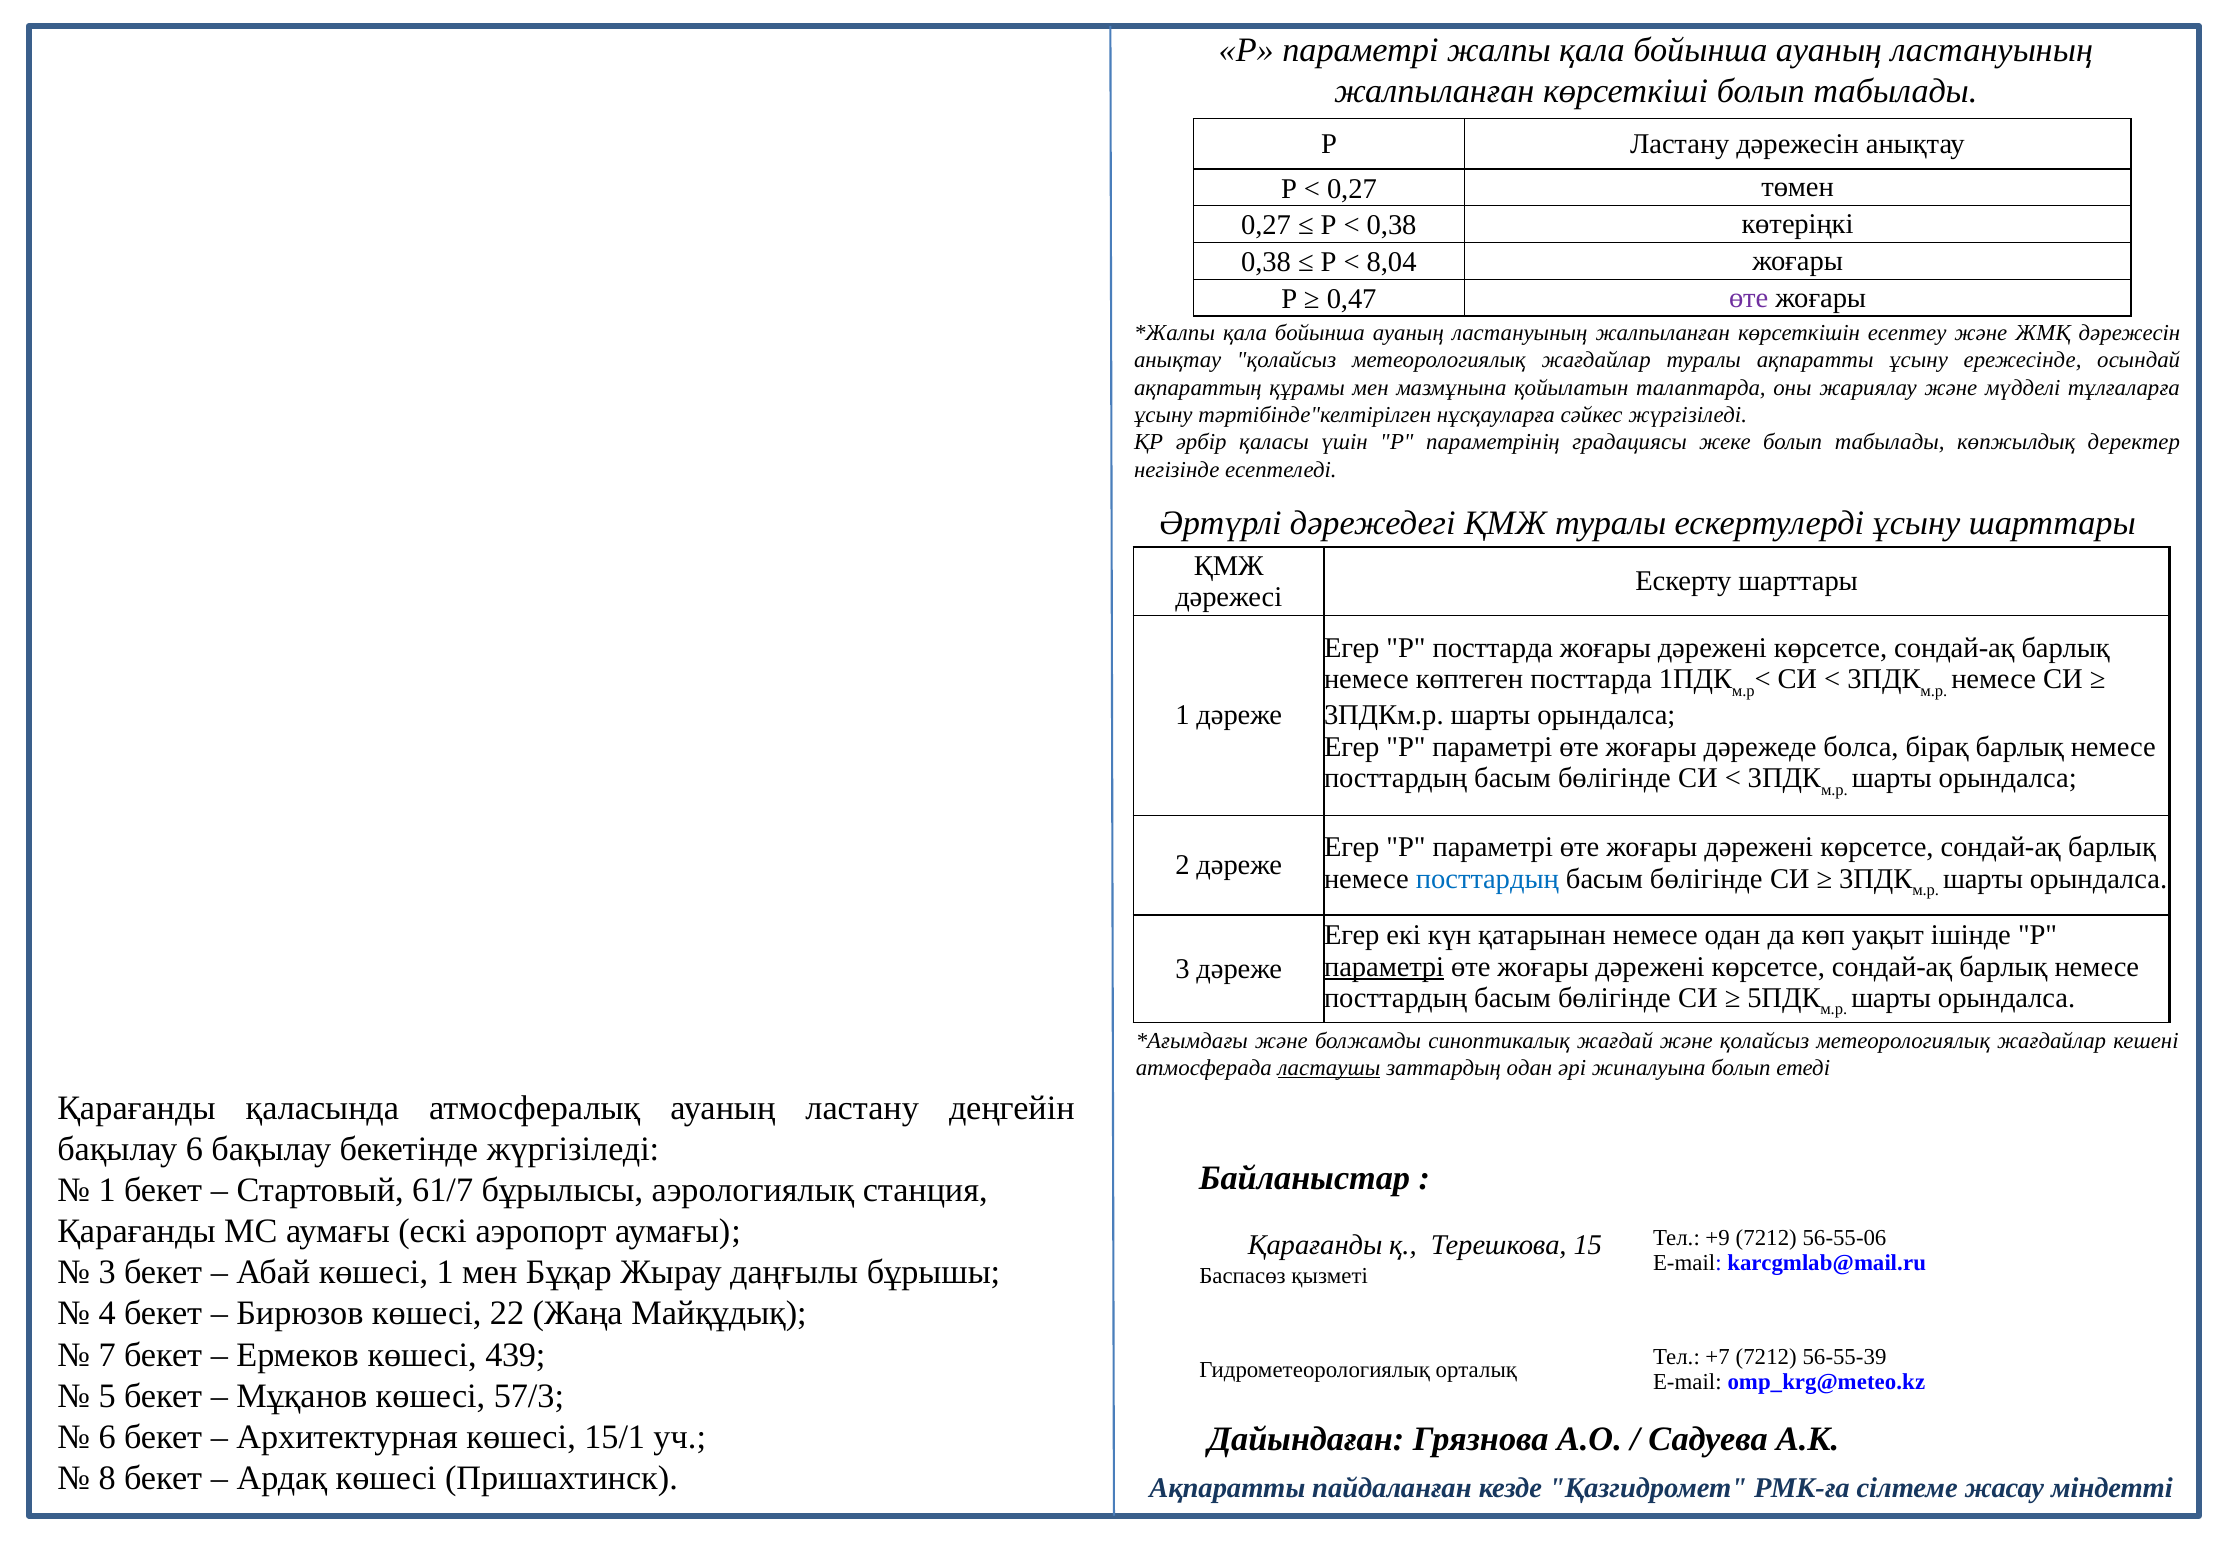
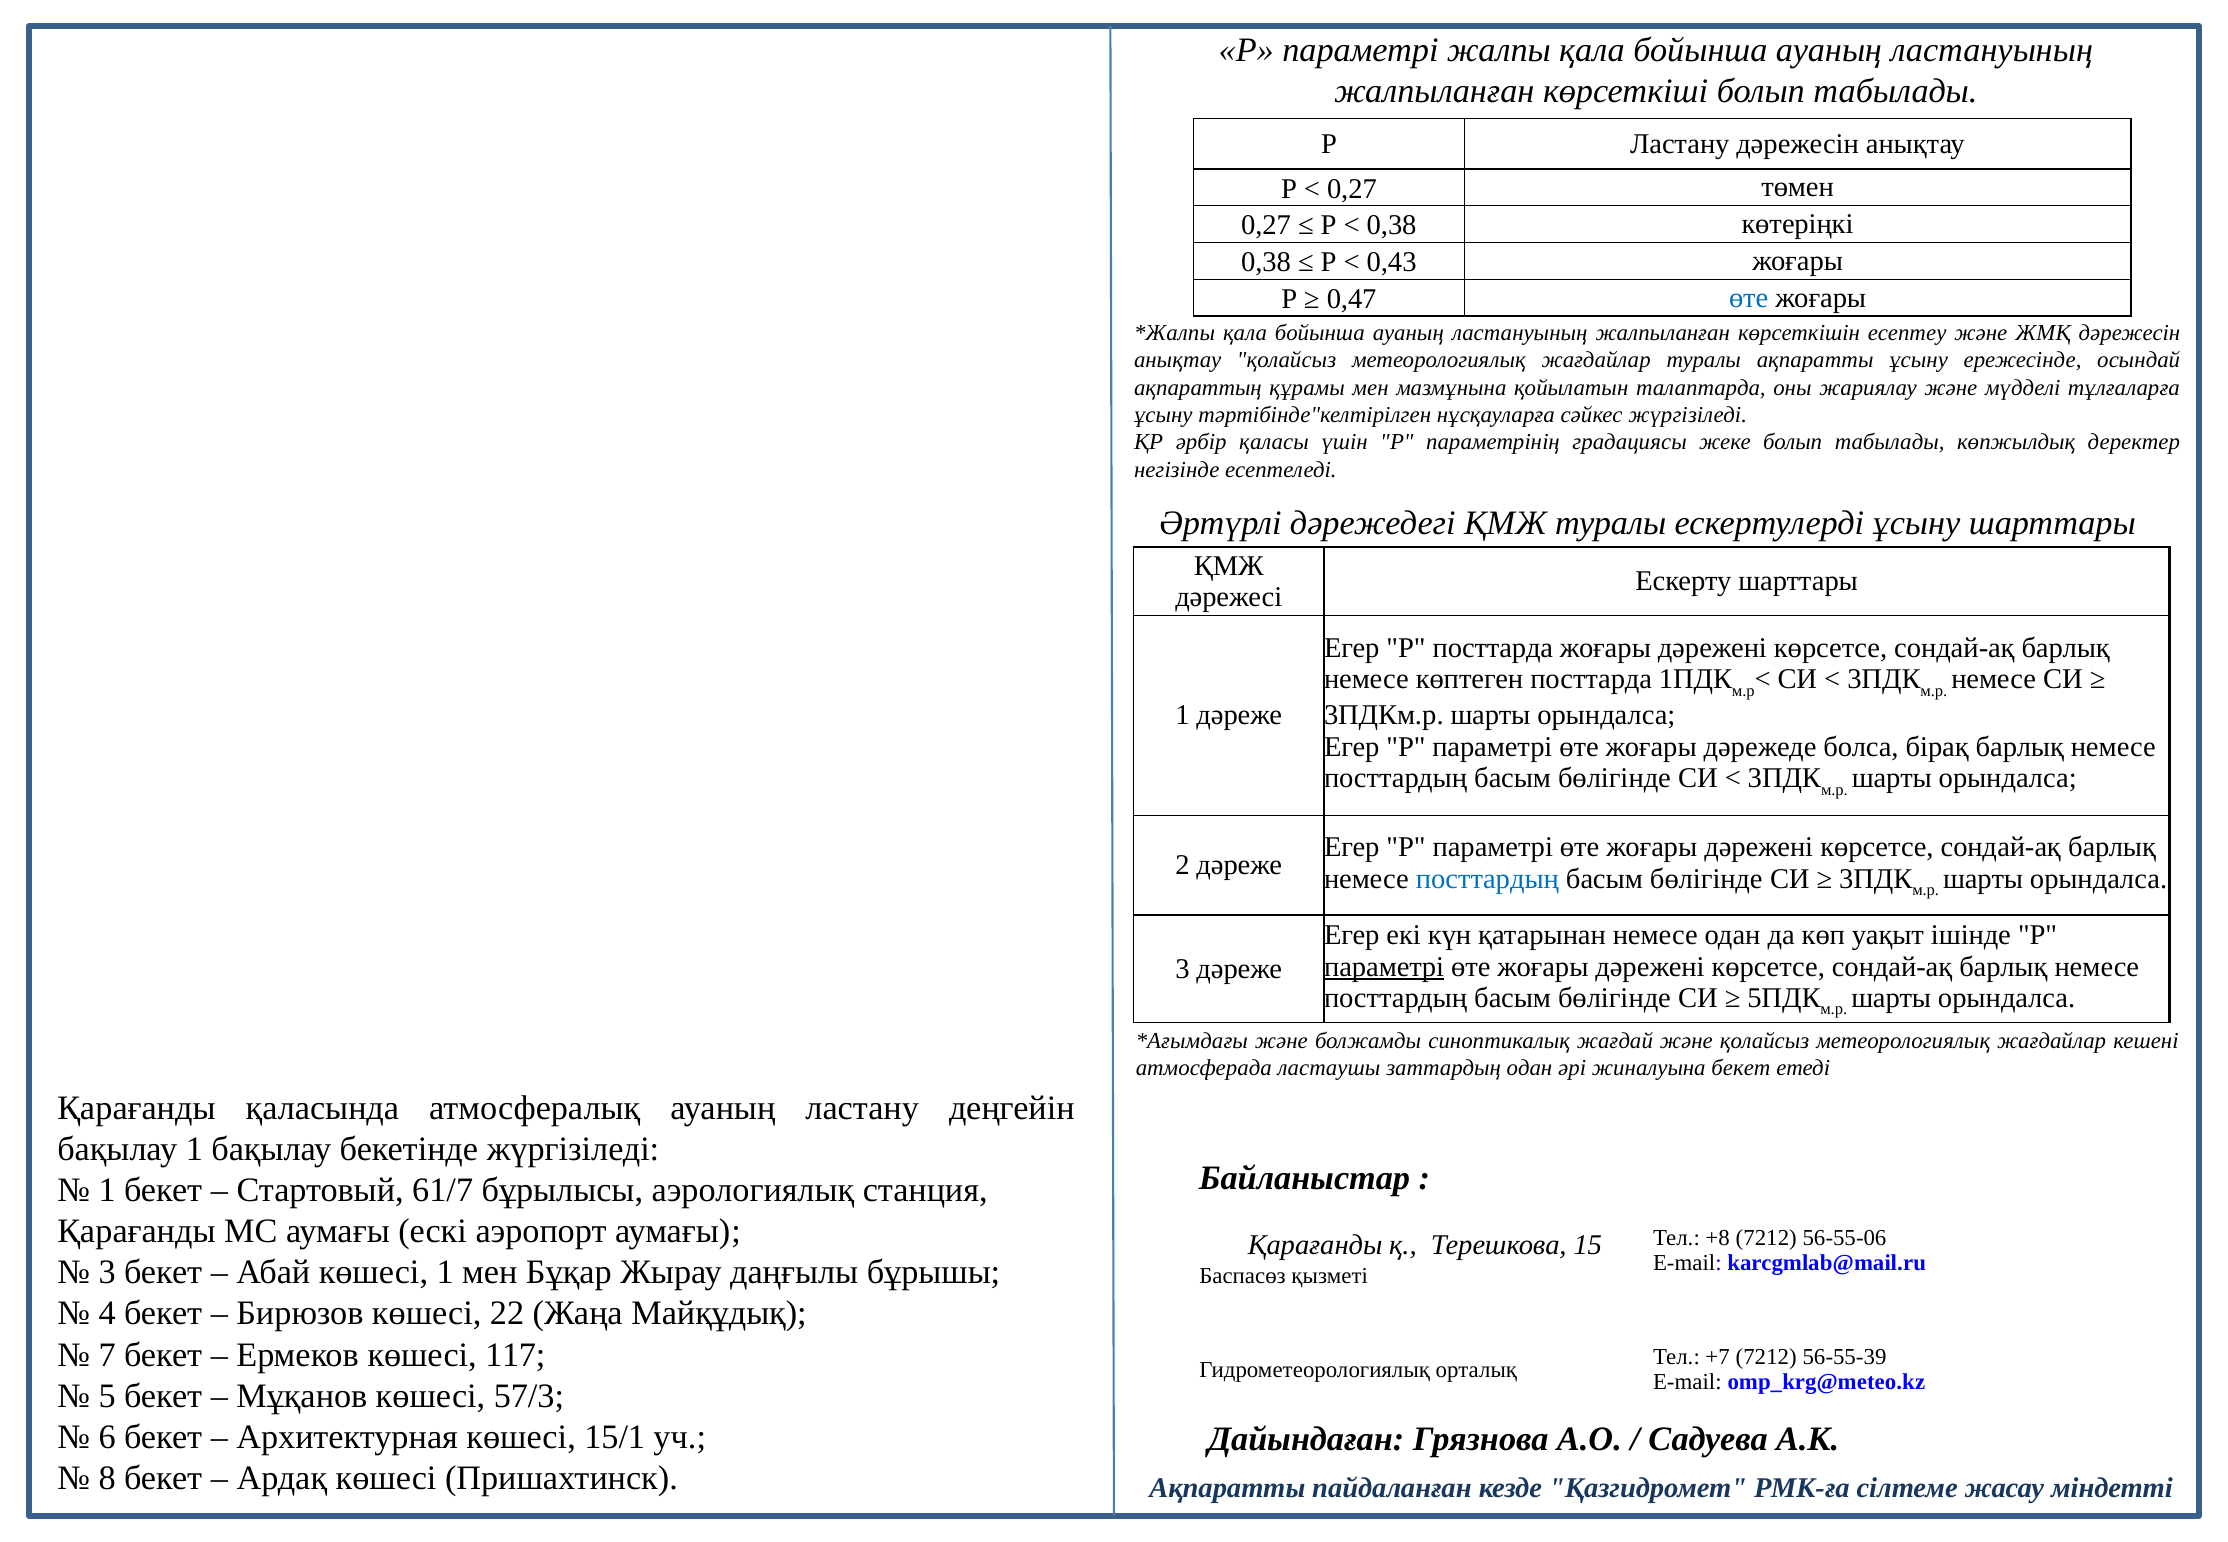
8,04: 8,04 -> 0,43
өте at (1749, 298) colour: purple -> blue
ластаушы underline: present -> none
жиналуына болып: болып -> бекет
бақылау 6: 6 -> 1
+9: +9 -> +8
439: 439 -> 117
